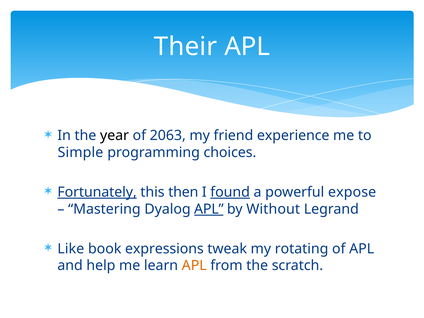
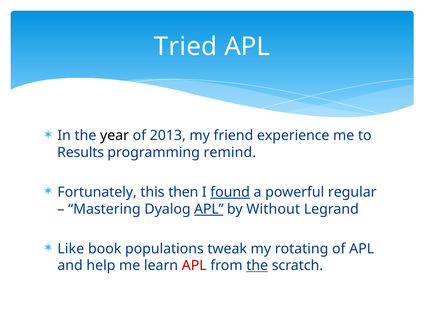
Their: Their -> Tried
2063: 2063 -> 2013
Simple: Simple -> Results
choices: choices -> remind
Fortunately underline: present -> none
expose: expose -> regular
expressions: expressions -> populations
APL at (194, 266) colour: orange -> red
the at (257, 266) underline: none -> present
